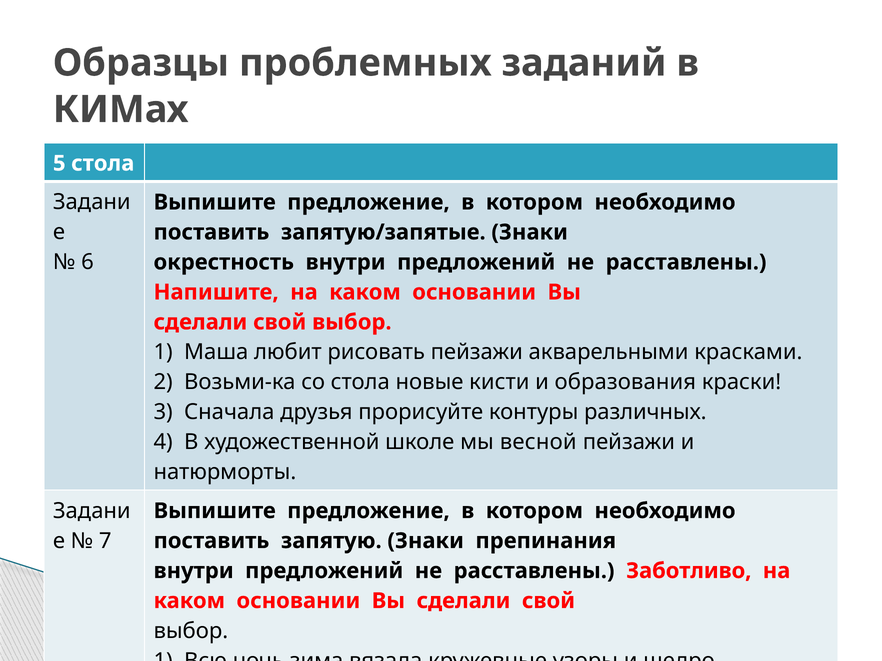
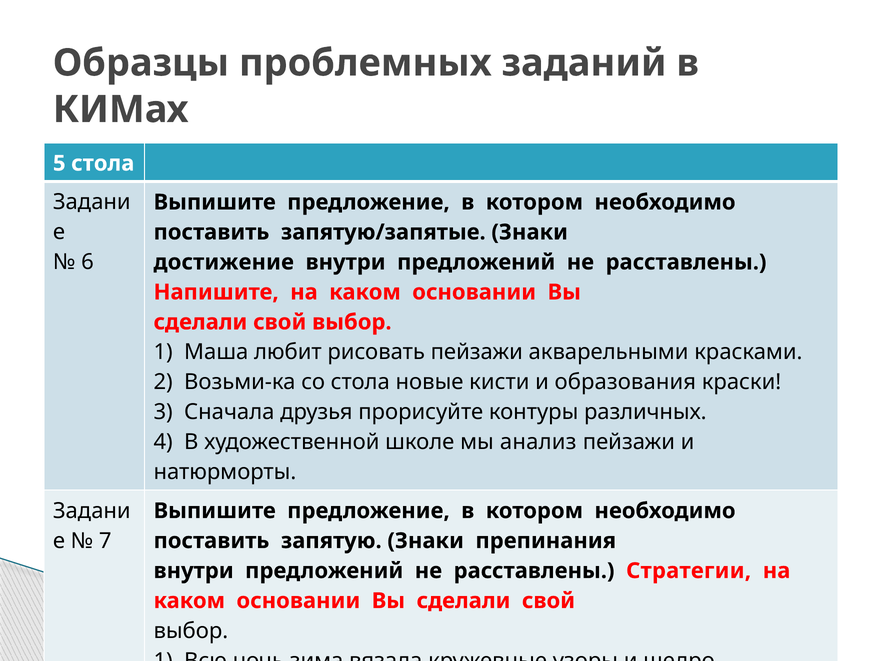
окрестность at (224, 262): окрестность -> достижение
весной: весной -> анализ
расставлены Заботливо: Заботливо -> Стратегии
